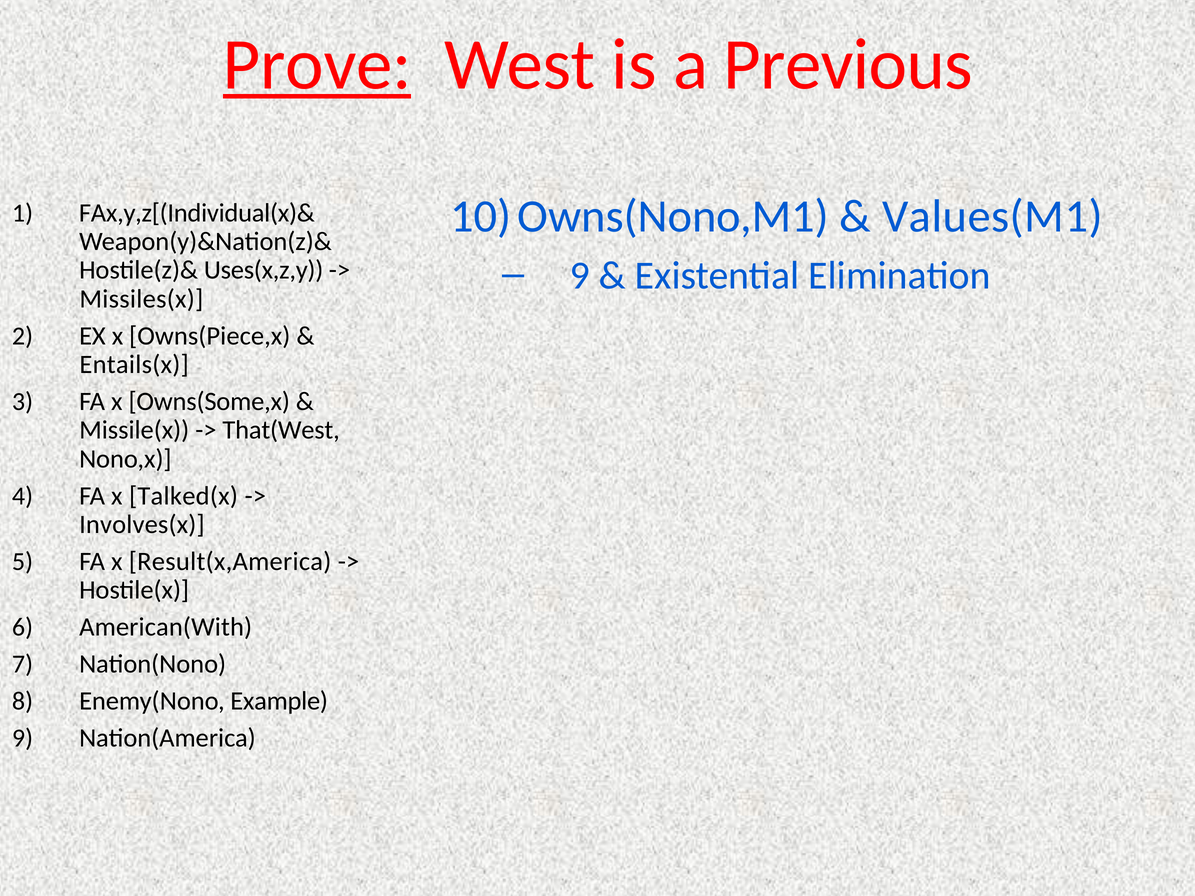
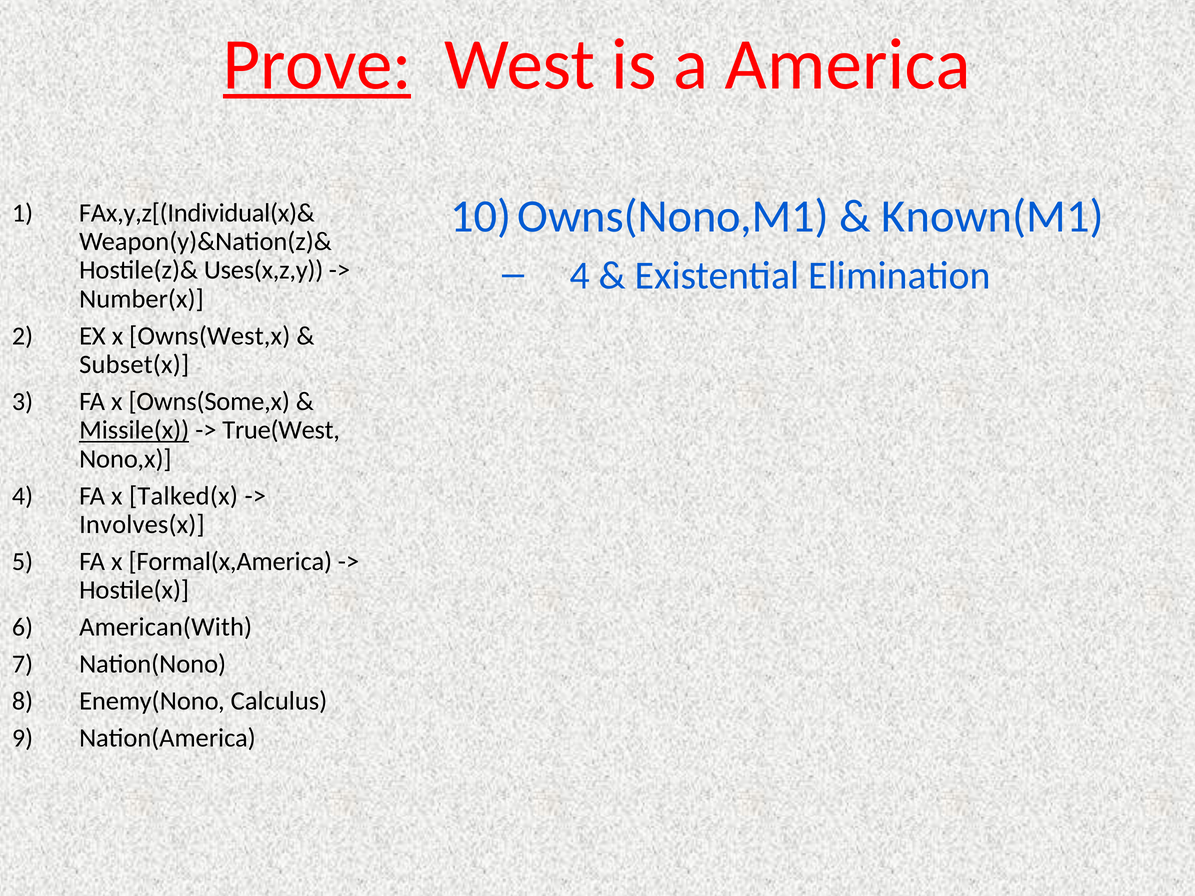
Previous: Previous -> America
Values(M1: Values(M1 -> Known(M1
9 at (580, 276): 9 -> 4
Missiles(x: Missiles(x -> Number(x
Owns(Piece,x: Owns(Piece,x -> Owns(West,x
Entails(x: Entails(x -> Subset(x
Missile(x underline: none -> present
That(West: That(West -> True(West
Result(x,America: Result(x,America -> Formal(x,America
Example: Example -> Calculus
